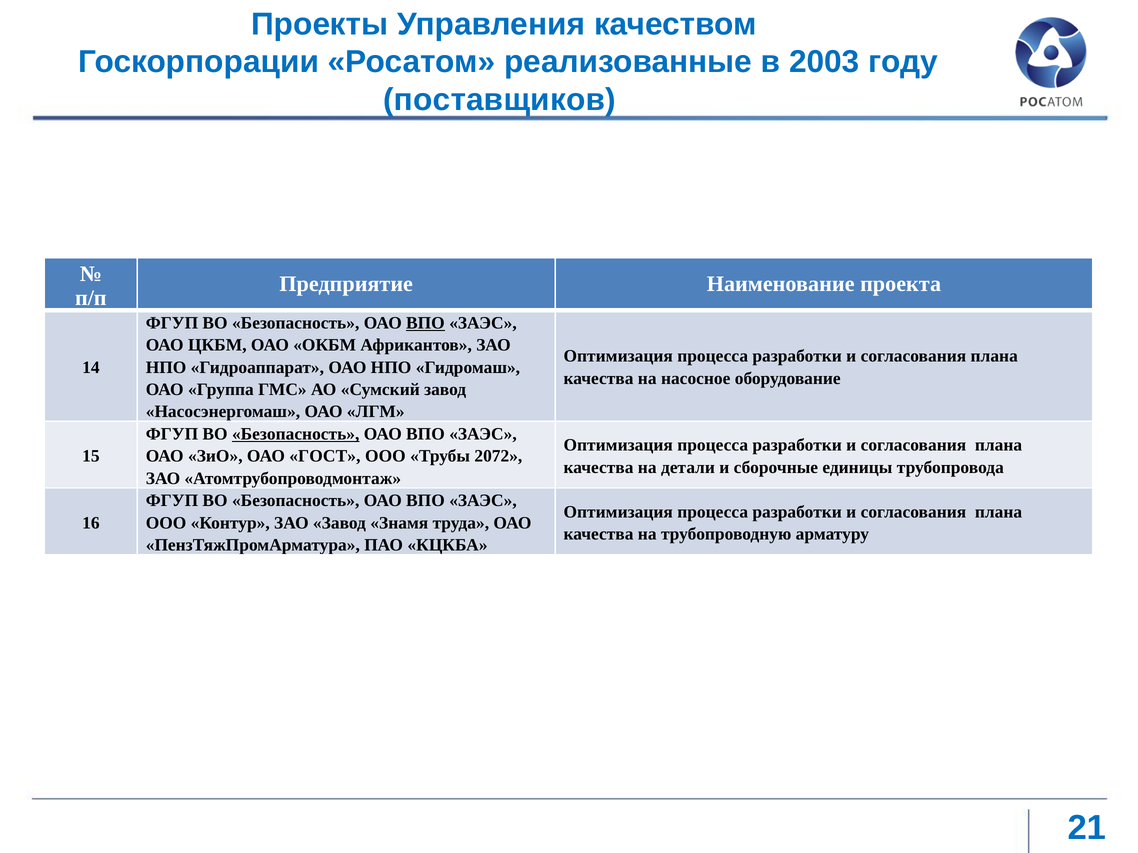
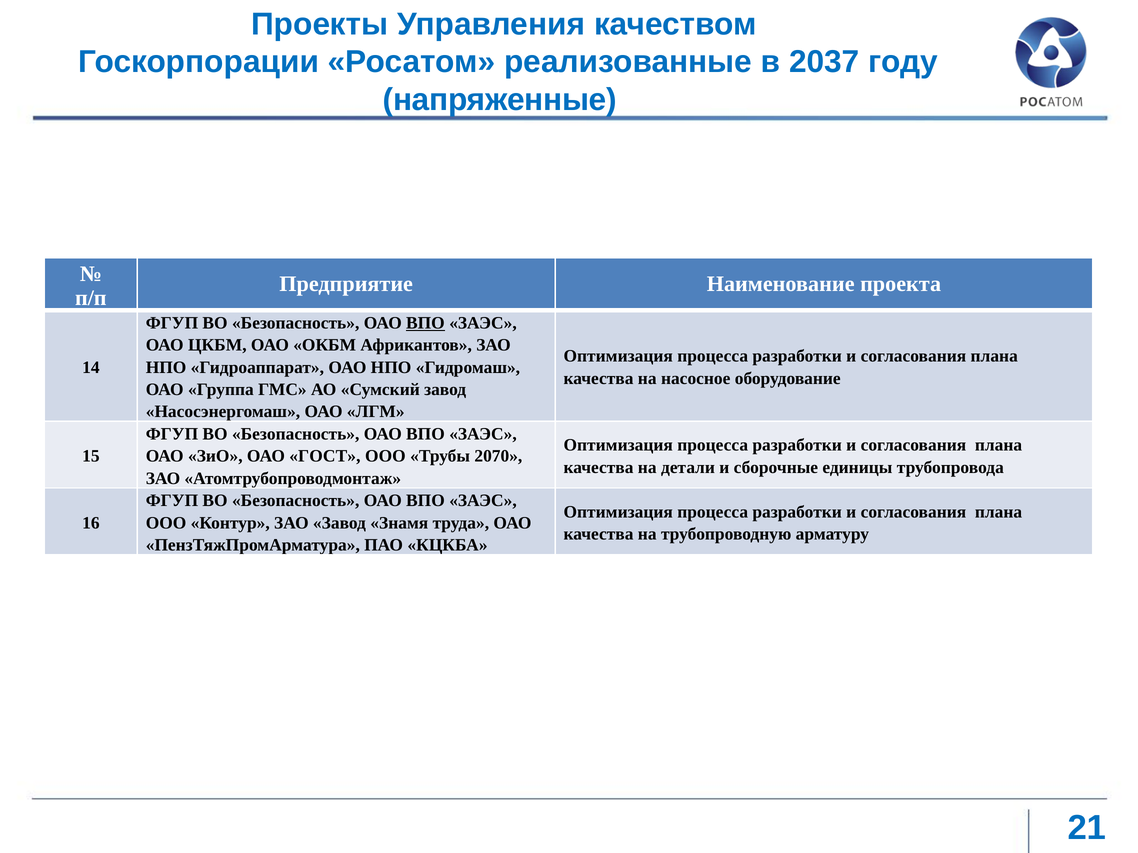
2003: 2003 -> 2037
поставщиков: поставщиков -> напряженные
Безопасность at (296, 434) underline: present -> none
2072: 2072 -> 2070
